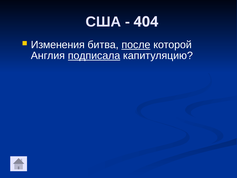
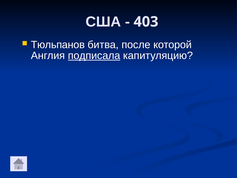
404: 404 -> 403
Изменения: Изменения -> Тюльпанов
после underline: present -> none
